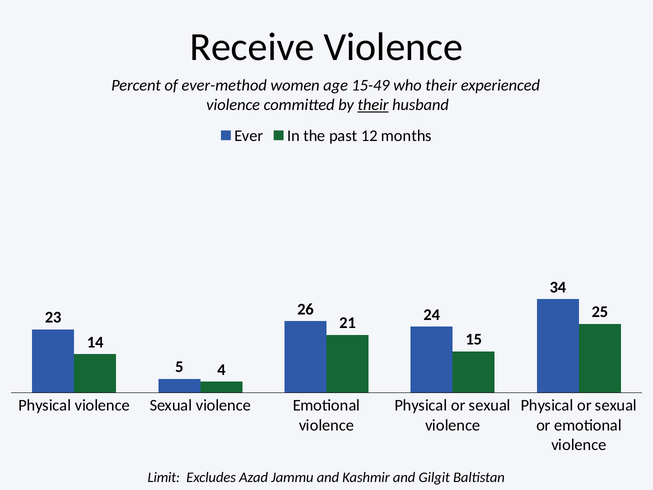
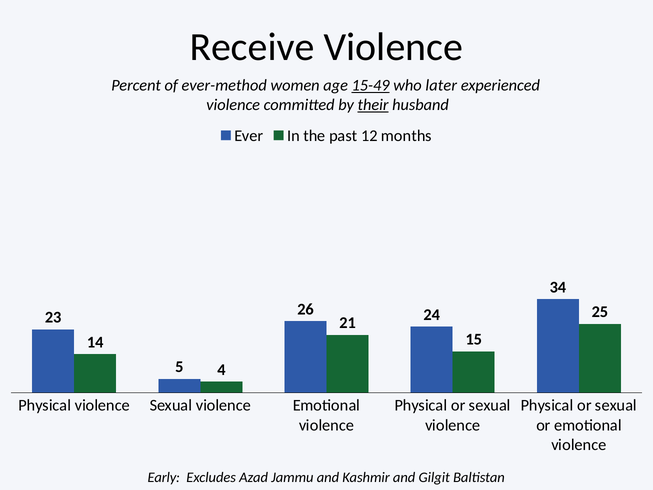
15-49 underline: none -> present
who their: their -> later
Limit: Limit -> Early
